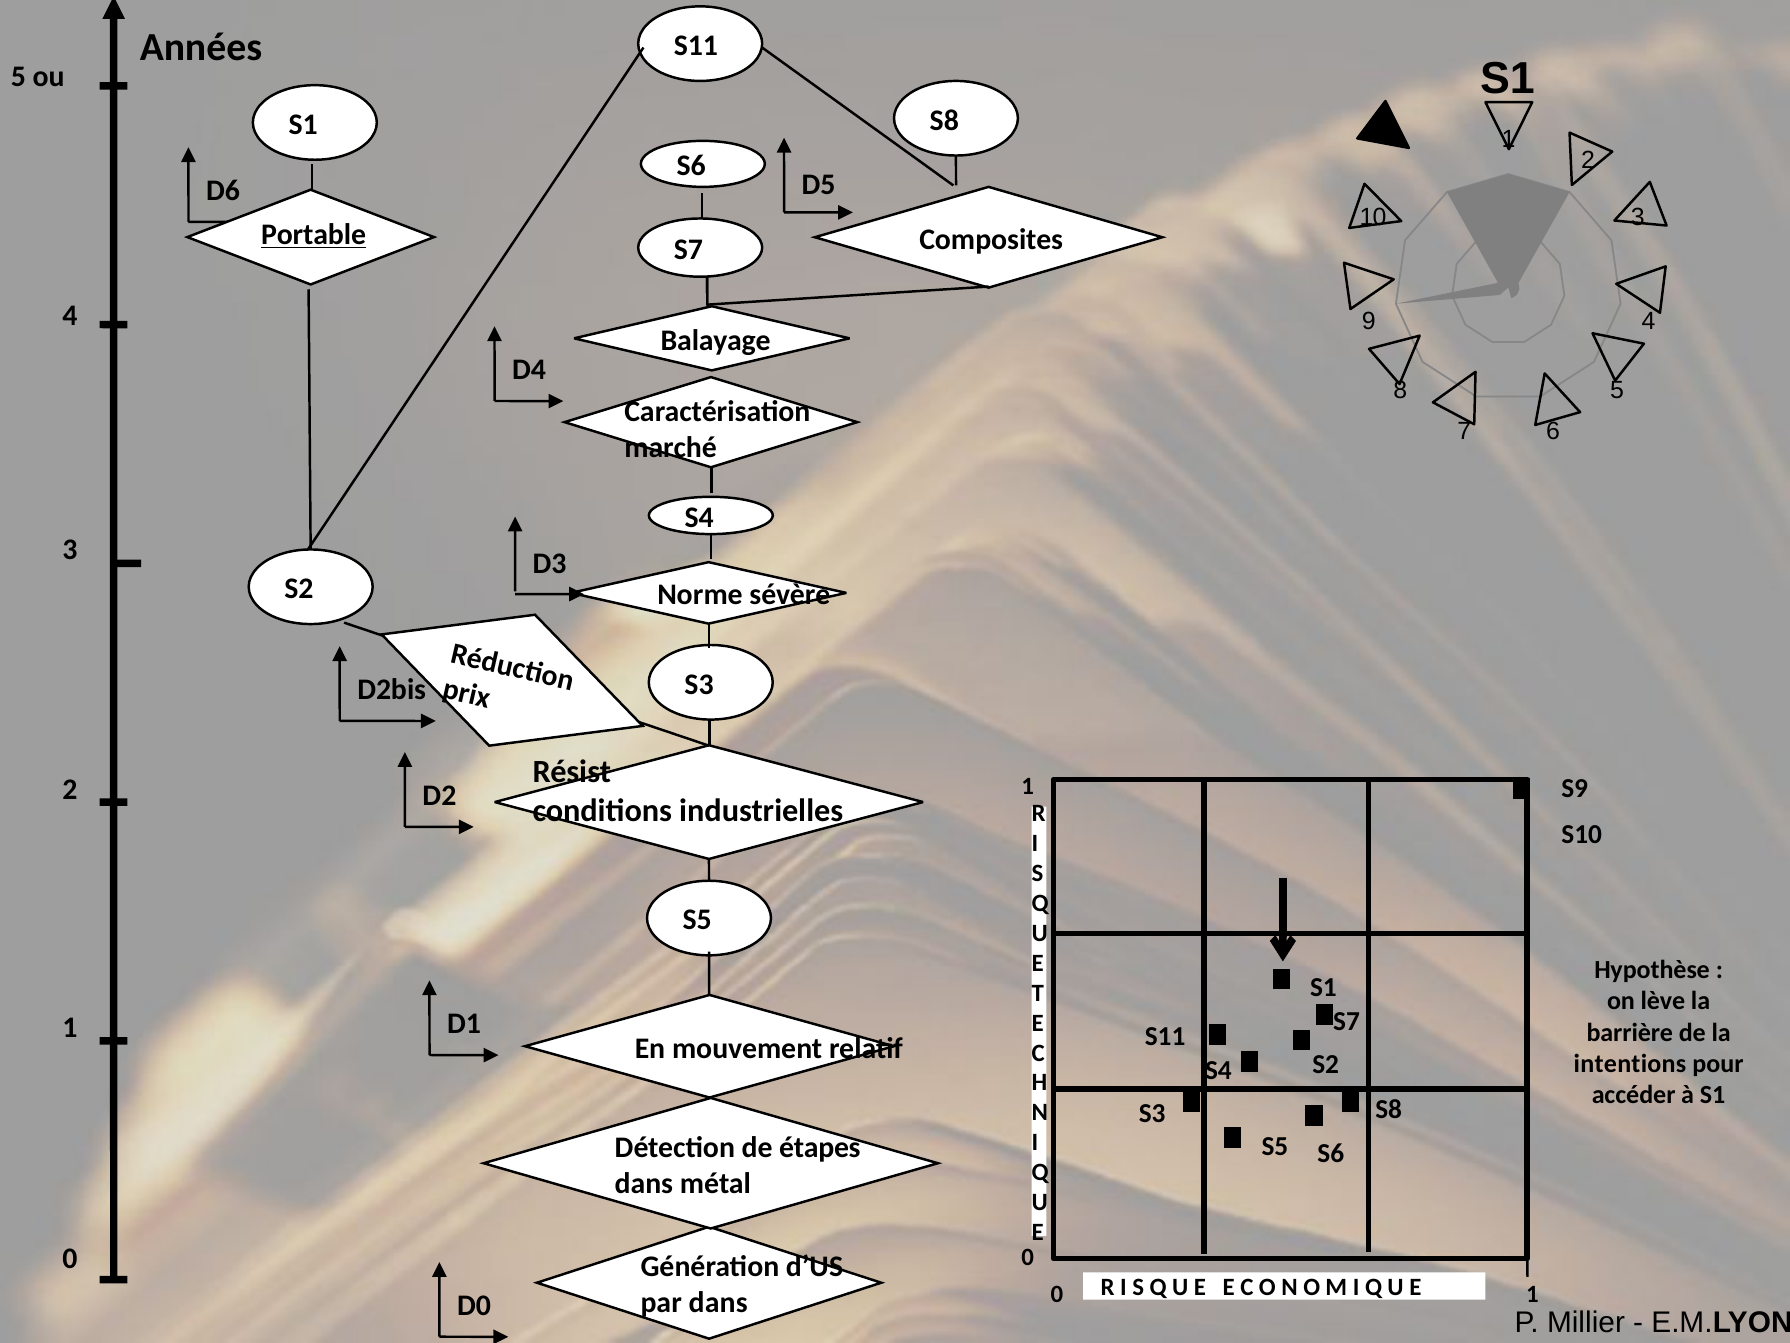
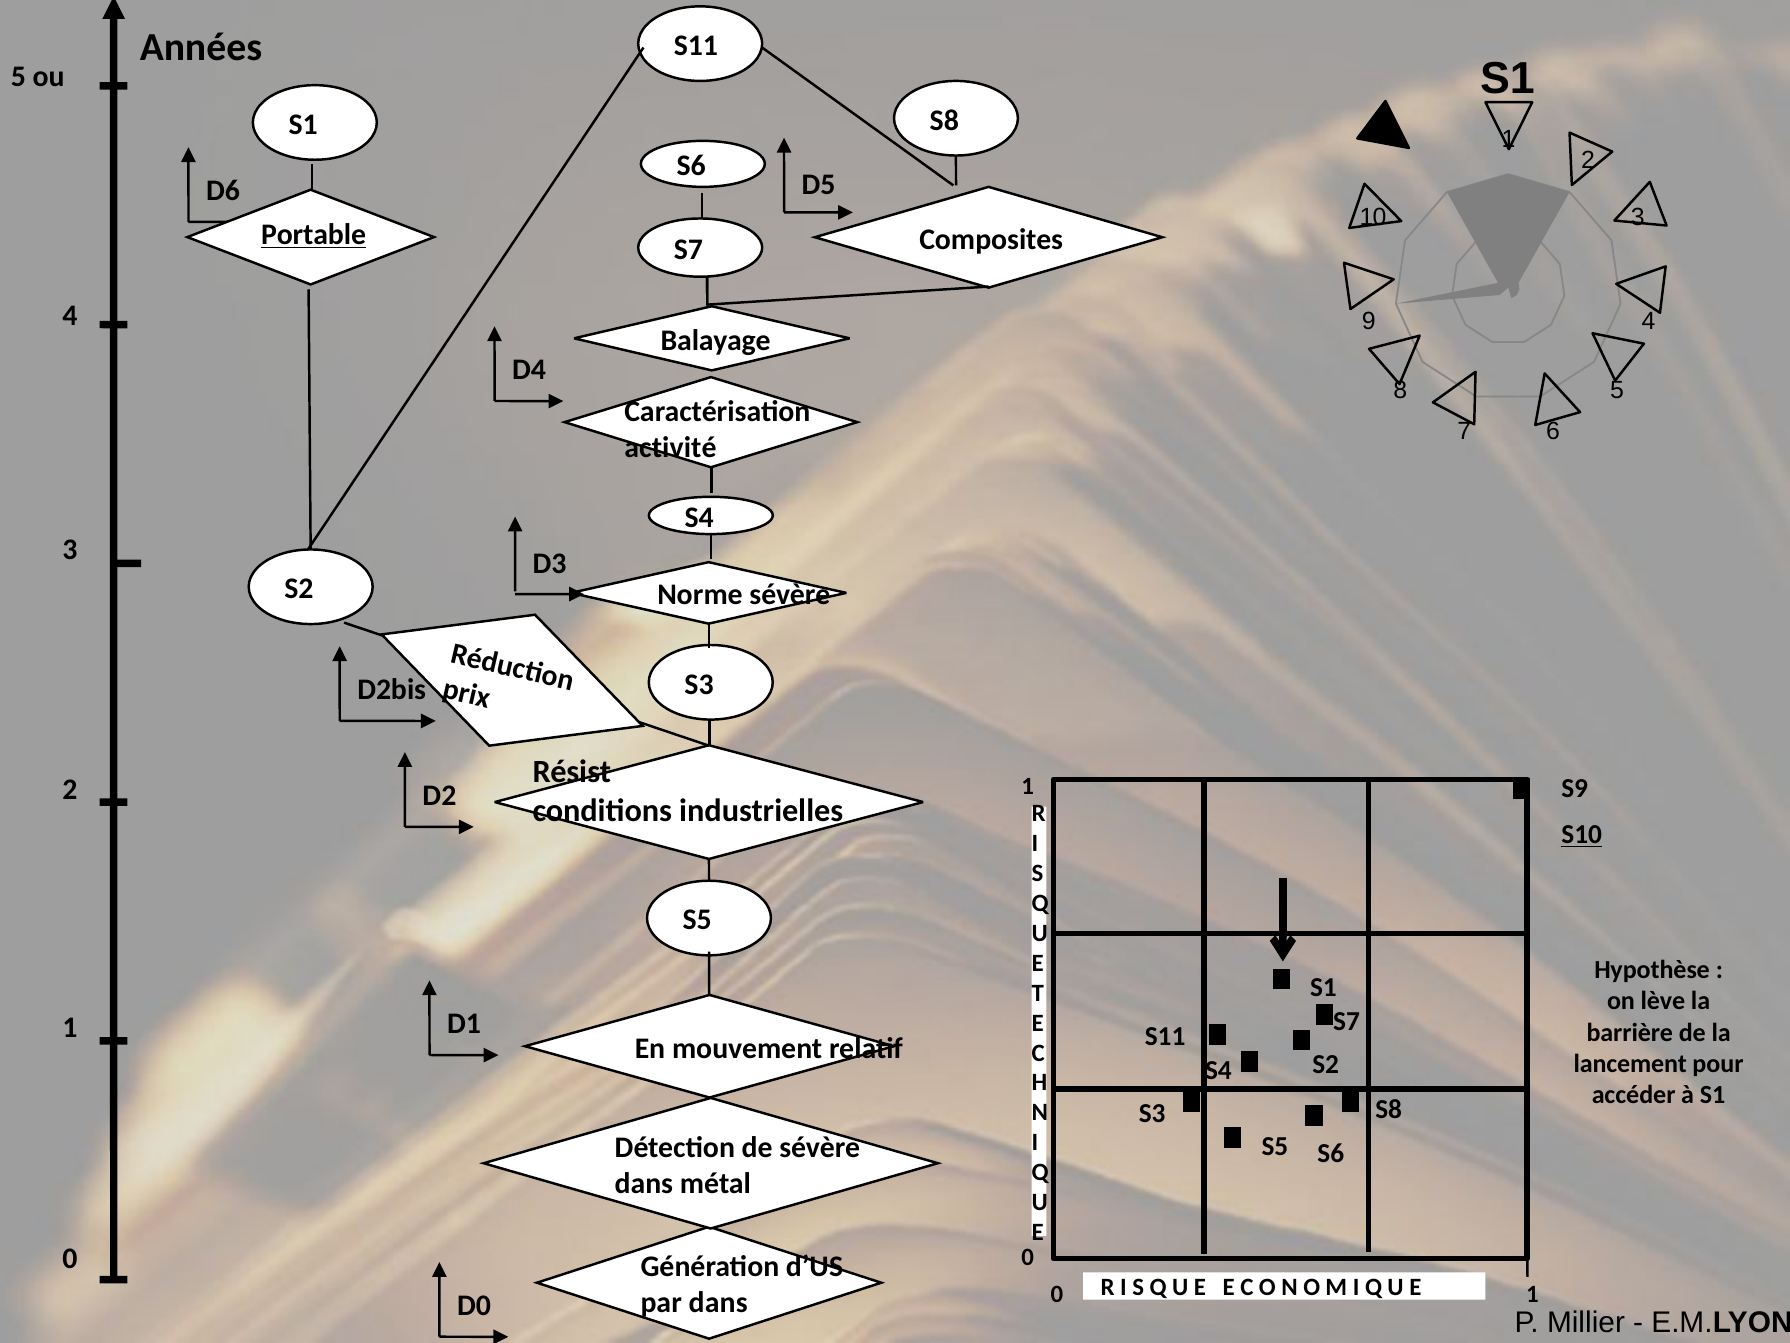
marché: marché -> activité
S10 underline: none -> present
intentions: intentions -> lancement
de étapes: étapes -> sévère
